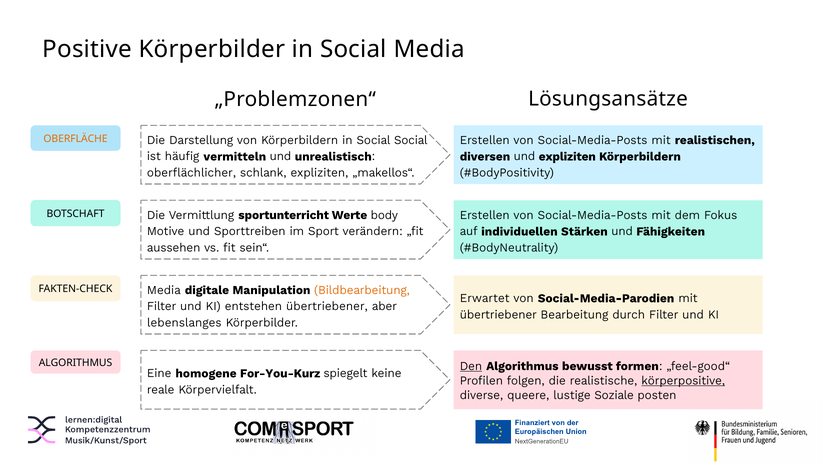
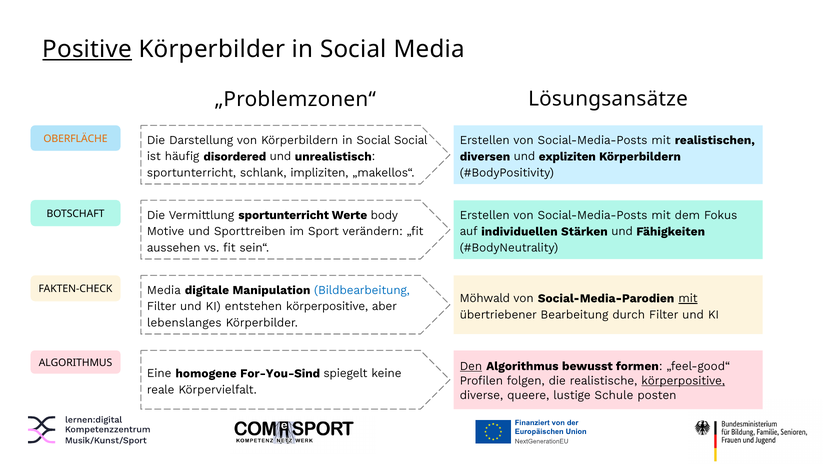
Positive underline: none -> present
vermitteln: vermitteln -> disordered
oberflächlicher at (191, 173): oberflächlicher -> sportunterricht
schlank expliziten: expliziten -> impliziten
Bildbearbeitung colour: orange -> blue
Erwartet: Erwartet -> Möhwald
mit at (688, 298) underline: none -> present
entstehen übertriebener: übertriebener -> körperpositive
For-You-Kurz: For-You-Kurz -> For-You-Sind
Soziale: Soziale -> Schule
